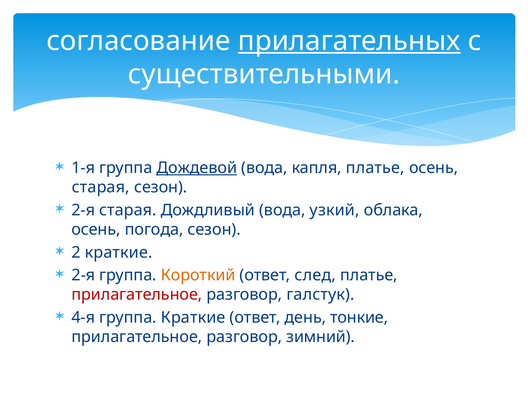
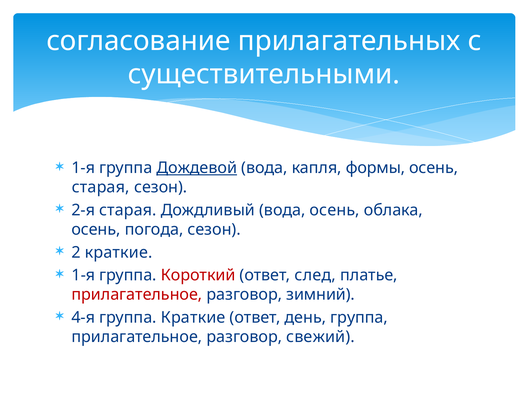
прилагательных underline: present -> none
капля платье: платье -> формы
вода узкий: узкий -> осень
2-я at (83, 275): 2-я -> 1-я
Короткий colour: orange -> red
галстук: галстук -> зимний
день тонкие: тонкие -> группа
зимний: зимний -> свежий
